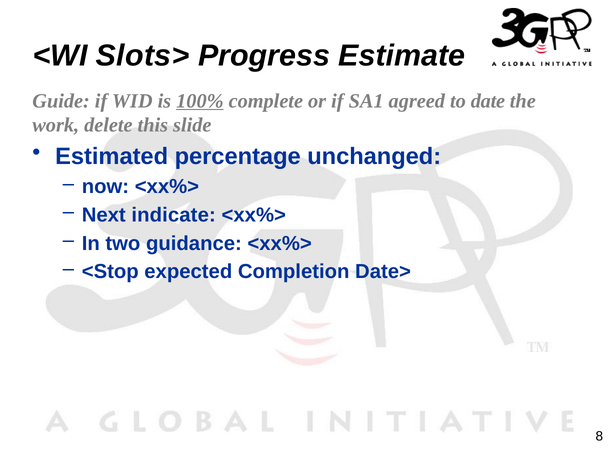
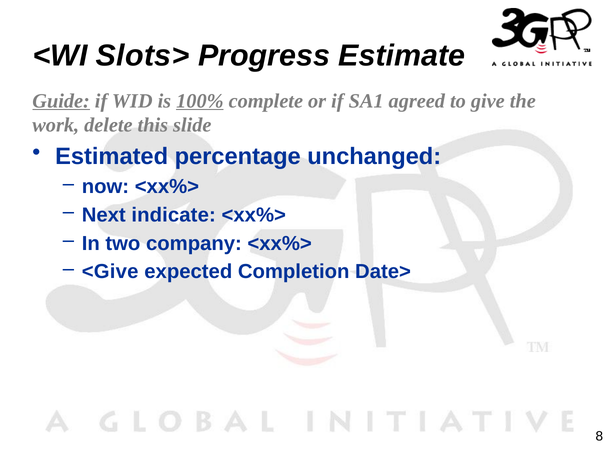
Guide underline: none -> present
date: date -> give
guidance: guidance -> company
<Stop: <Stop -> <Give
